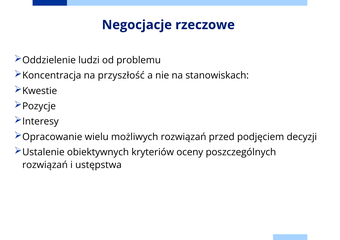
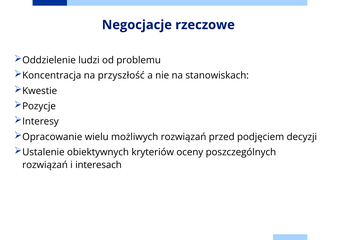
ustępstwa: ustępstwa -> interesach
